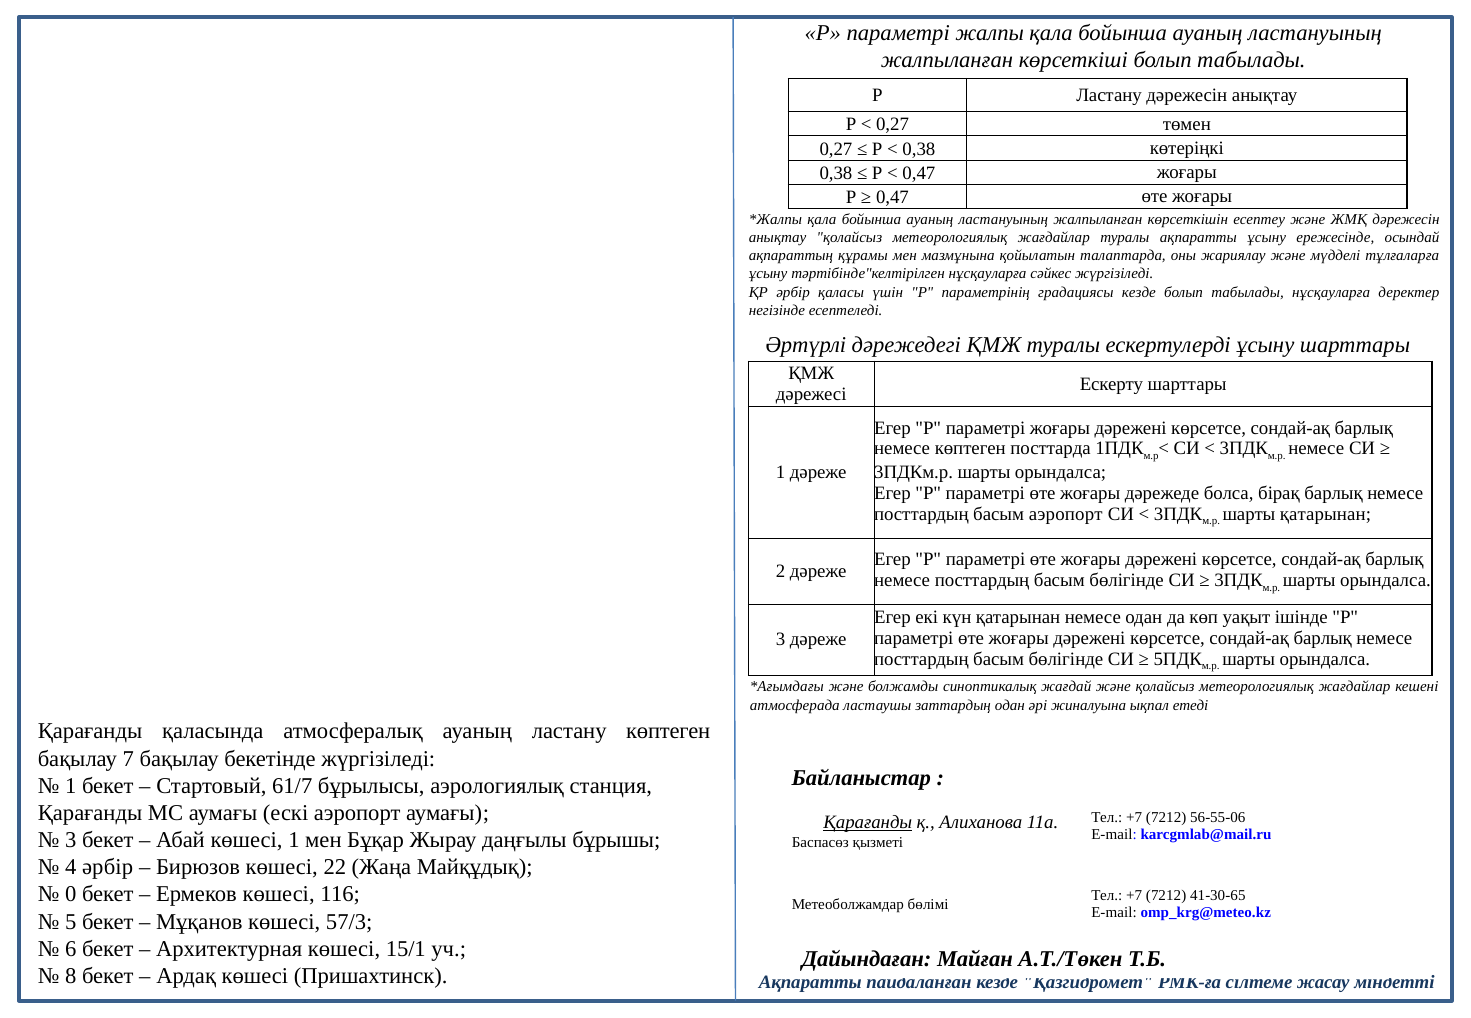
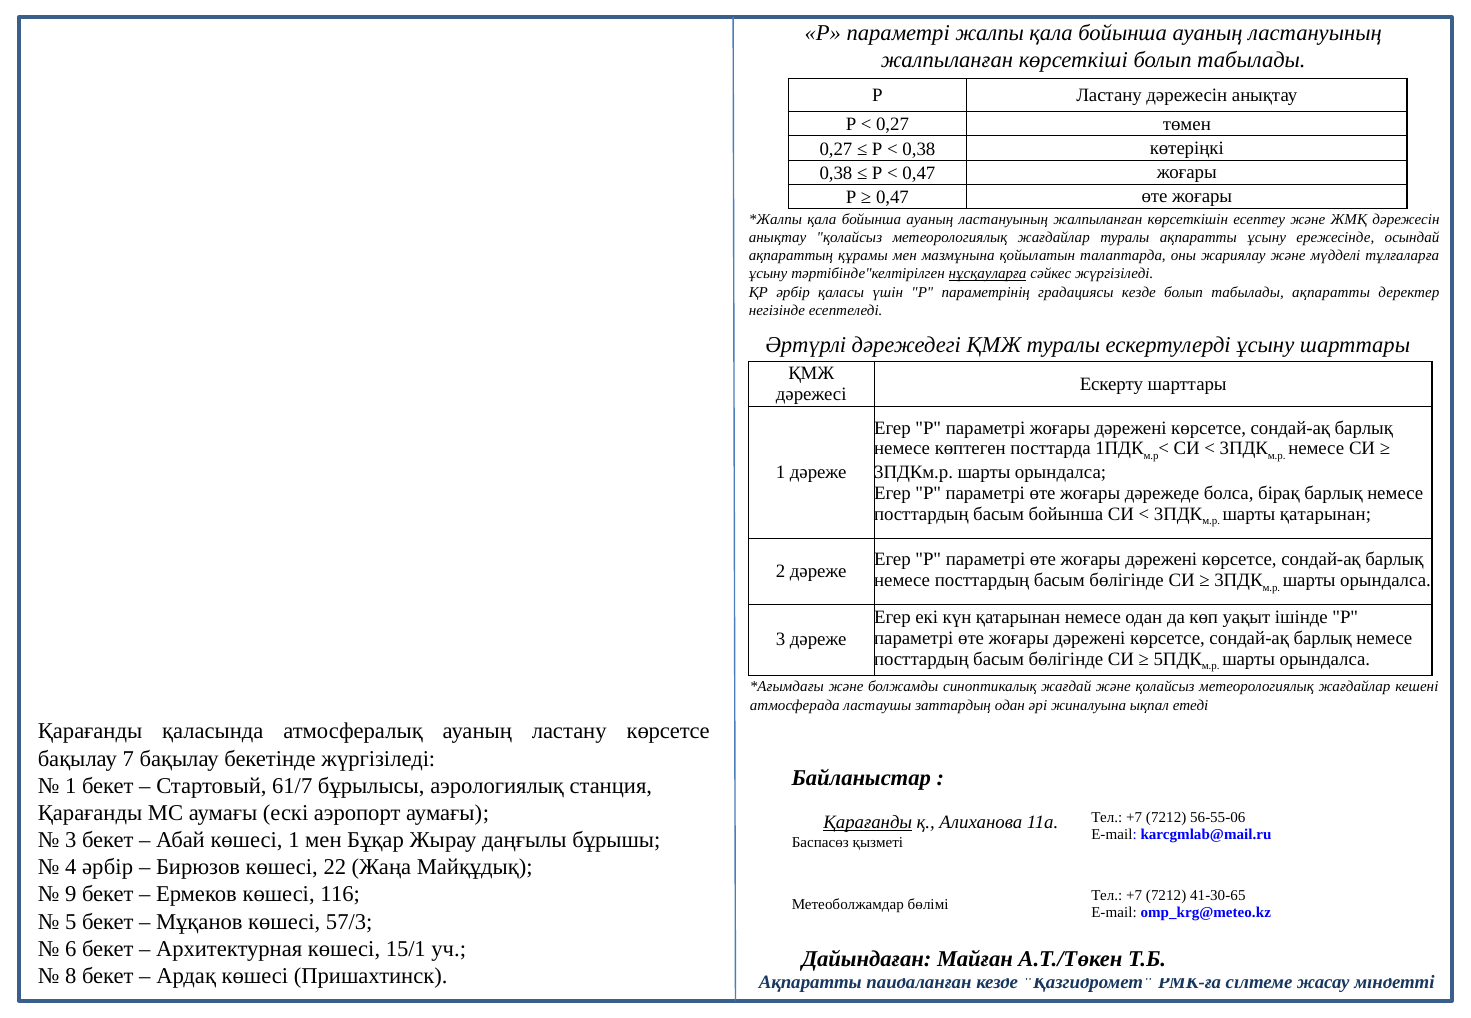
нұсқауларға at (988, 274) underline: none -> present
табылады нұсқауларға: нұсқауларға -> ақпаратты
басым аэропорт: аэропорт -> бойынша
ластану көптеген: көптеген -> көрсетсе
0: 0 -> 9
